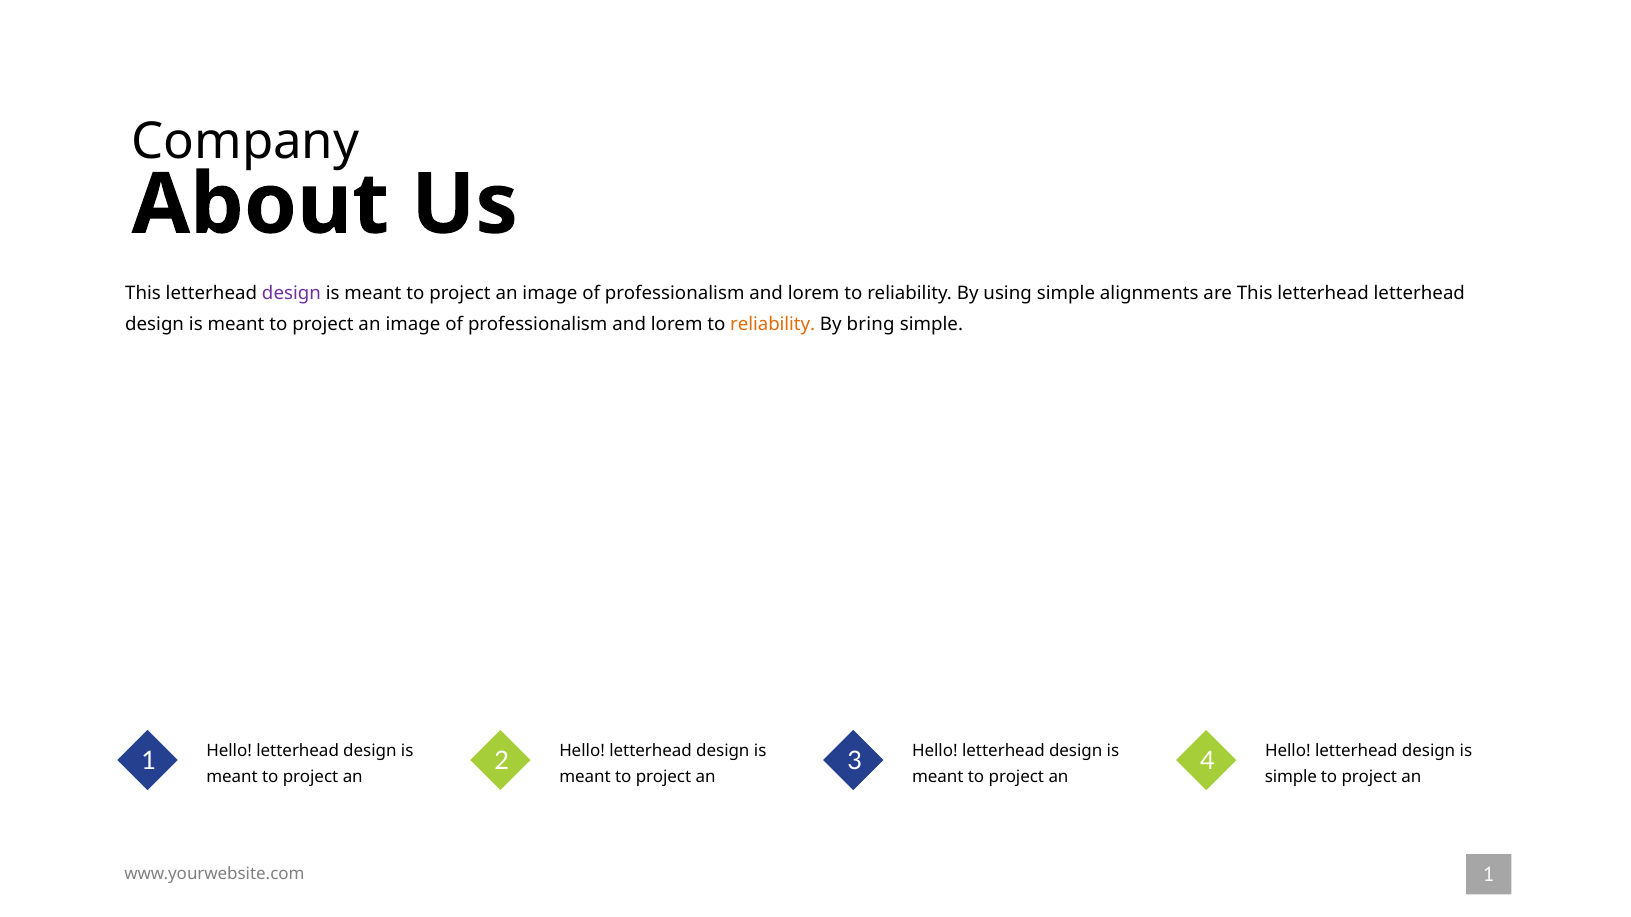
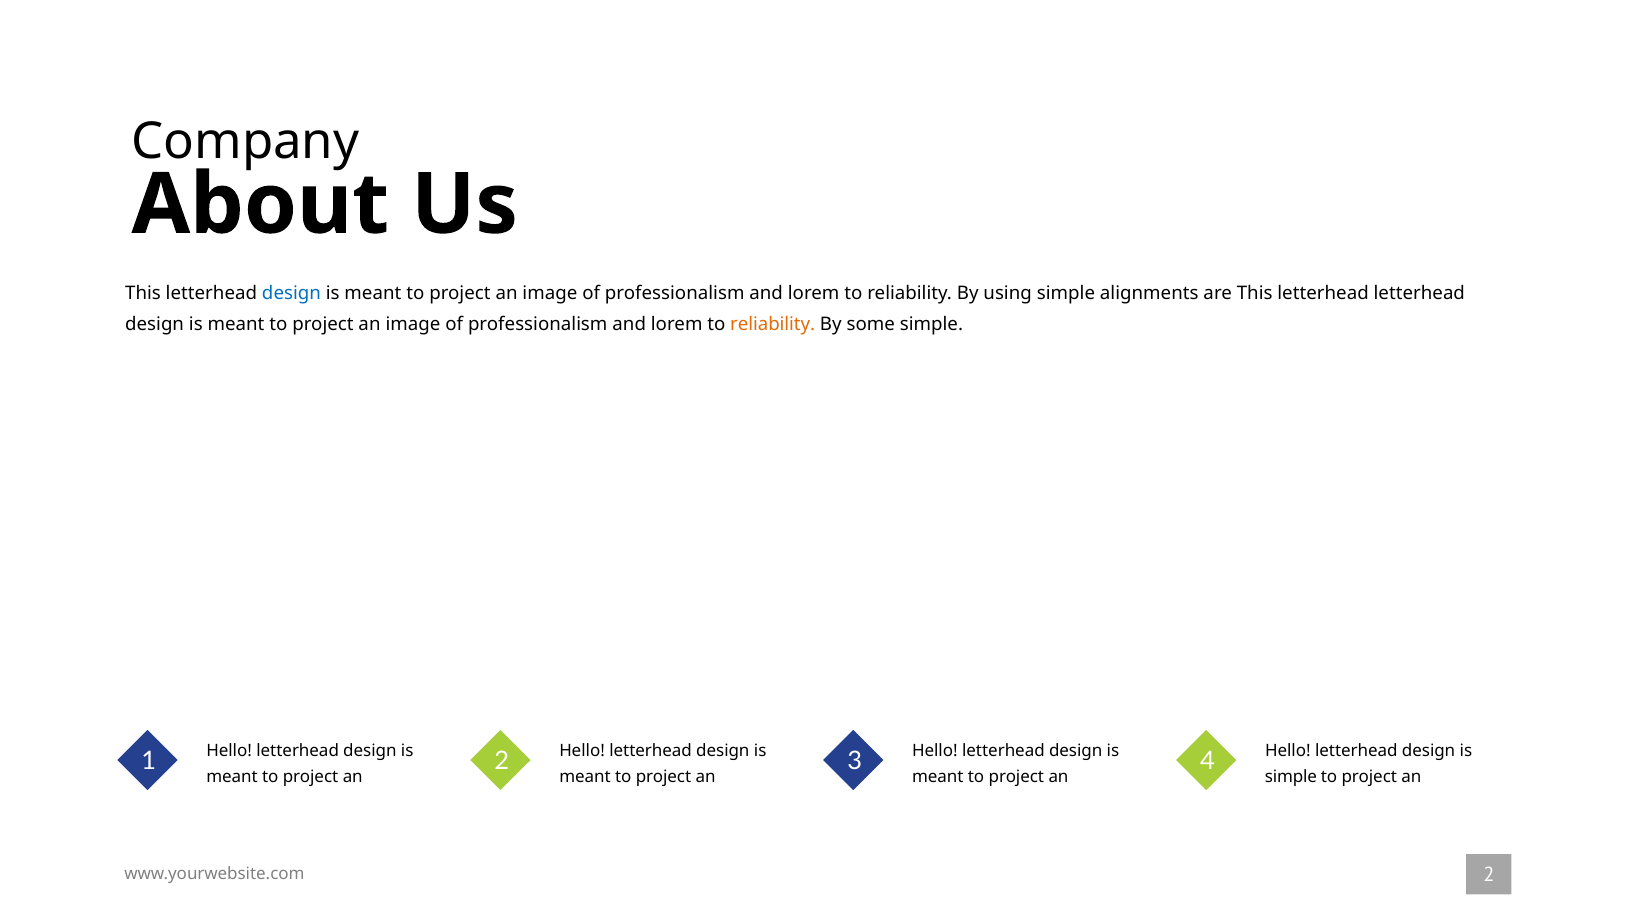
design at (291, 294) colour: purple -> blue
bring: bring -> some
www.yourwebsite.com 1: 1 -> 2
